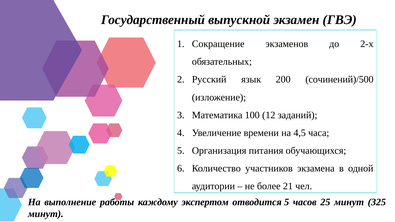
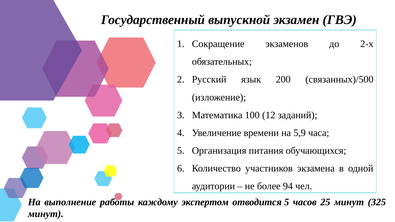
сочинений)/500: сочинений)/500 -> связанных)/500
4,5: 4,5 -> 5,9
21: 21 -> 94
